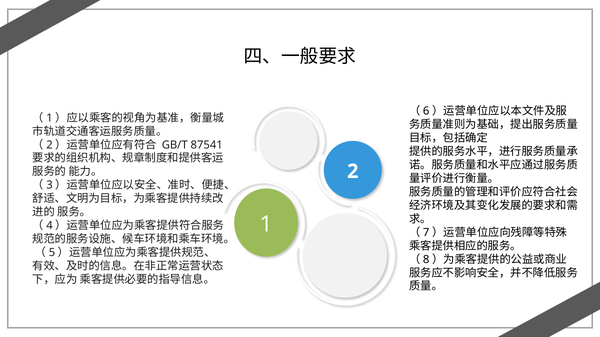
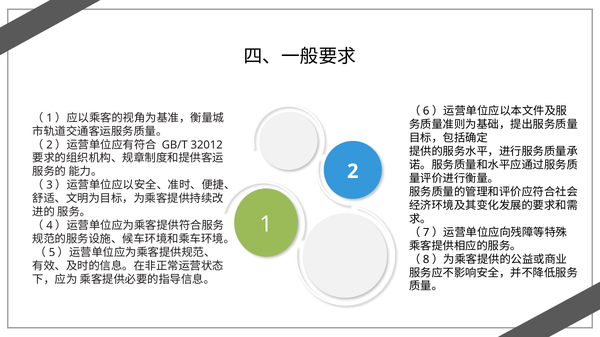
87541: 87541 -> 32012
